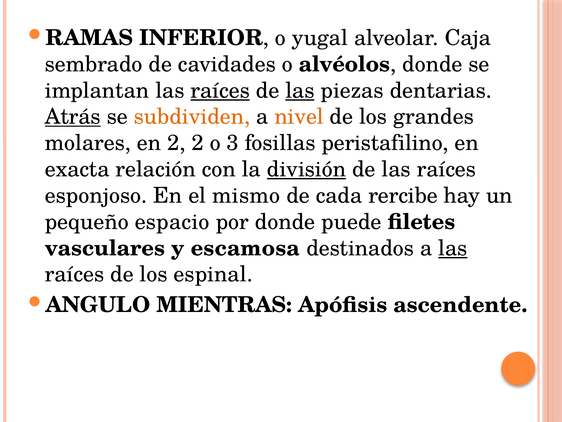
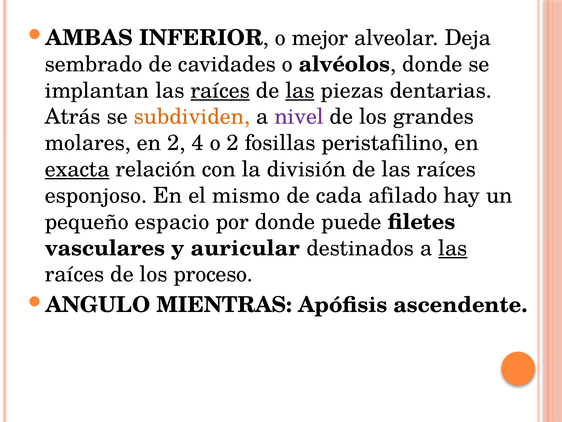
RAMAS: RAMAS -> AMBAS
yugal: yugal -> mejor
Caja: Caja -> Deja
Atrás underline: present -> none
nivel colour: orange -> purple
2 2: 2 -> 4
o 3: 3 -> 2
exacta underline: none -> present
división underline: present -> none
rercibe: rercibe -> afilado
escamosa: escamosa -> auricular
espinal: espinal -> proceso
